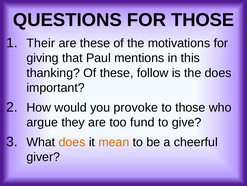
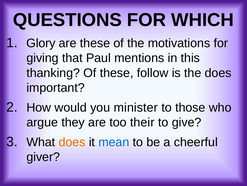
FOR THOSE: THOSE -> WHICH
Their: Their -> Glory
provoke: provoke -> minister
fund: fund -> their
mean colour: orange -> blue
